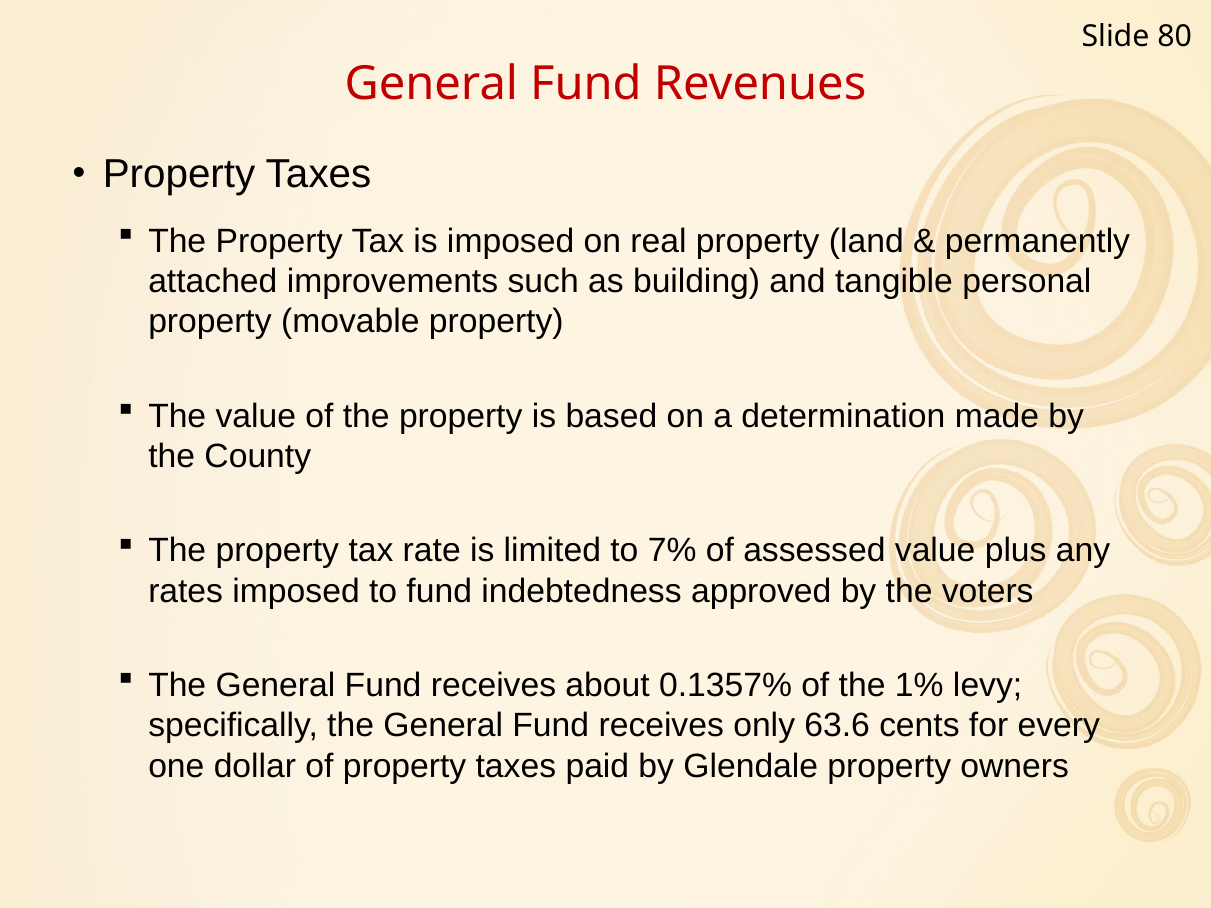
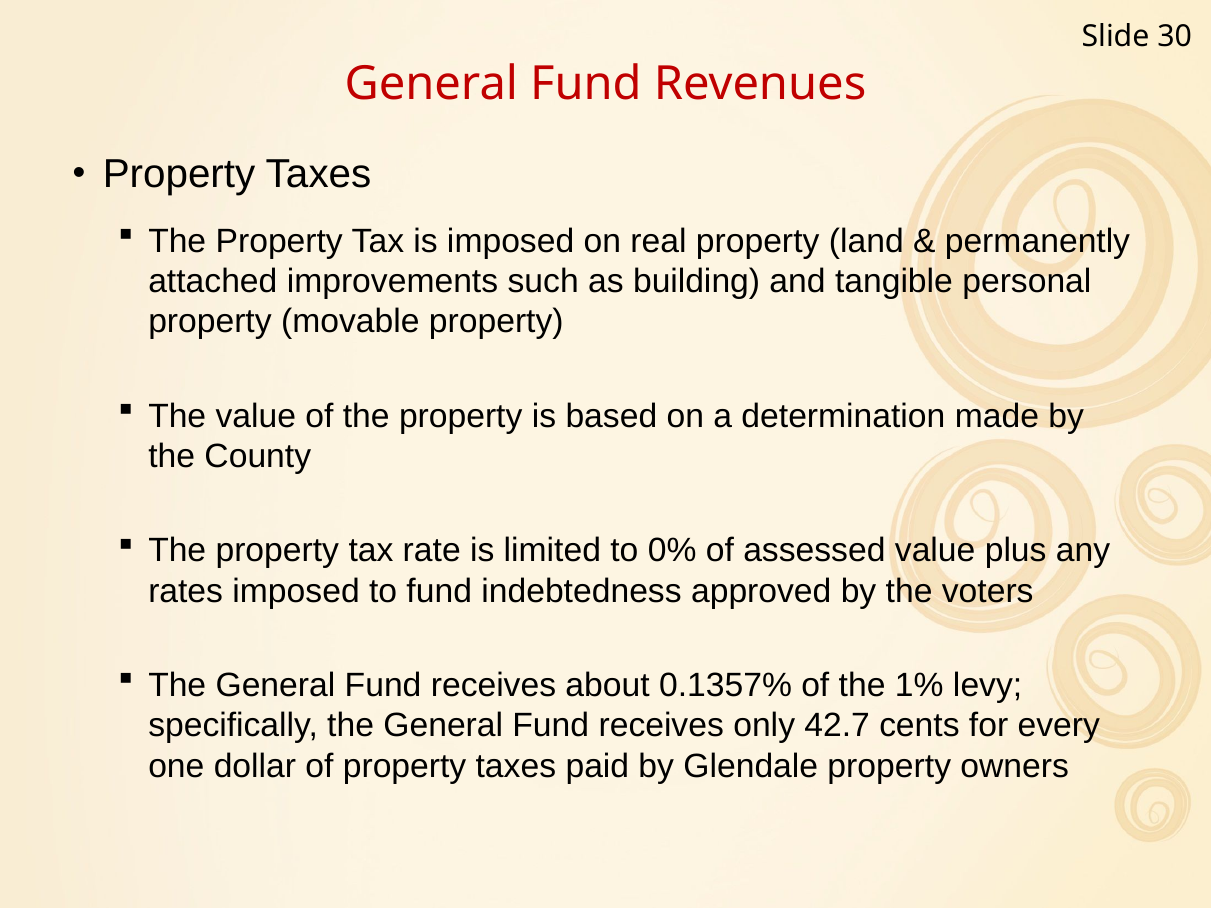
80: 80 -> 30
7%: 7% -> 0%
63.6: 63.6 -> 42.7
